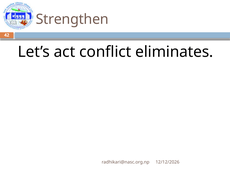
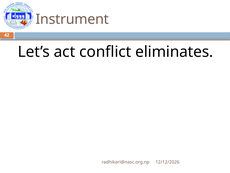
Strengthen: Strengthen -> Instrument
